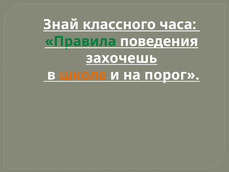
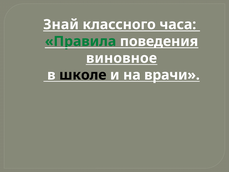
захочешь: захочешь -> виновное
школе colour: orange -> black
порог: порог -> врачи
